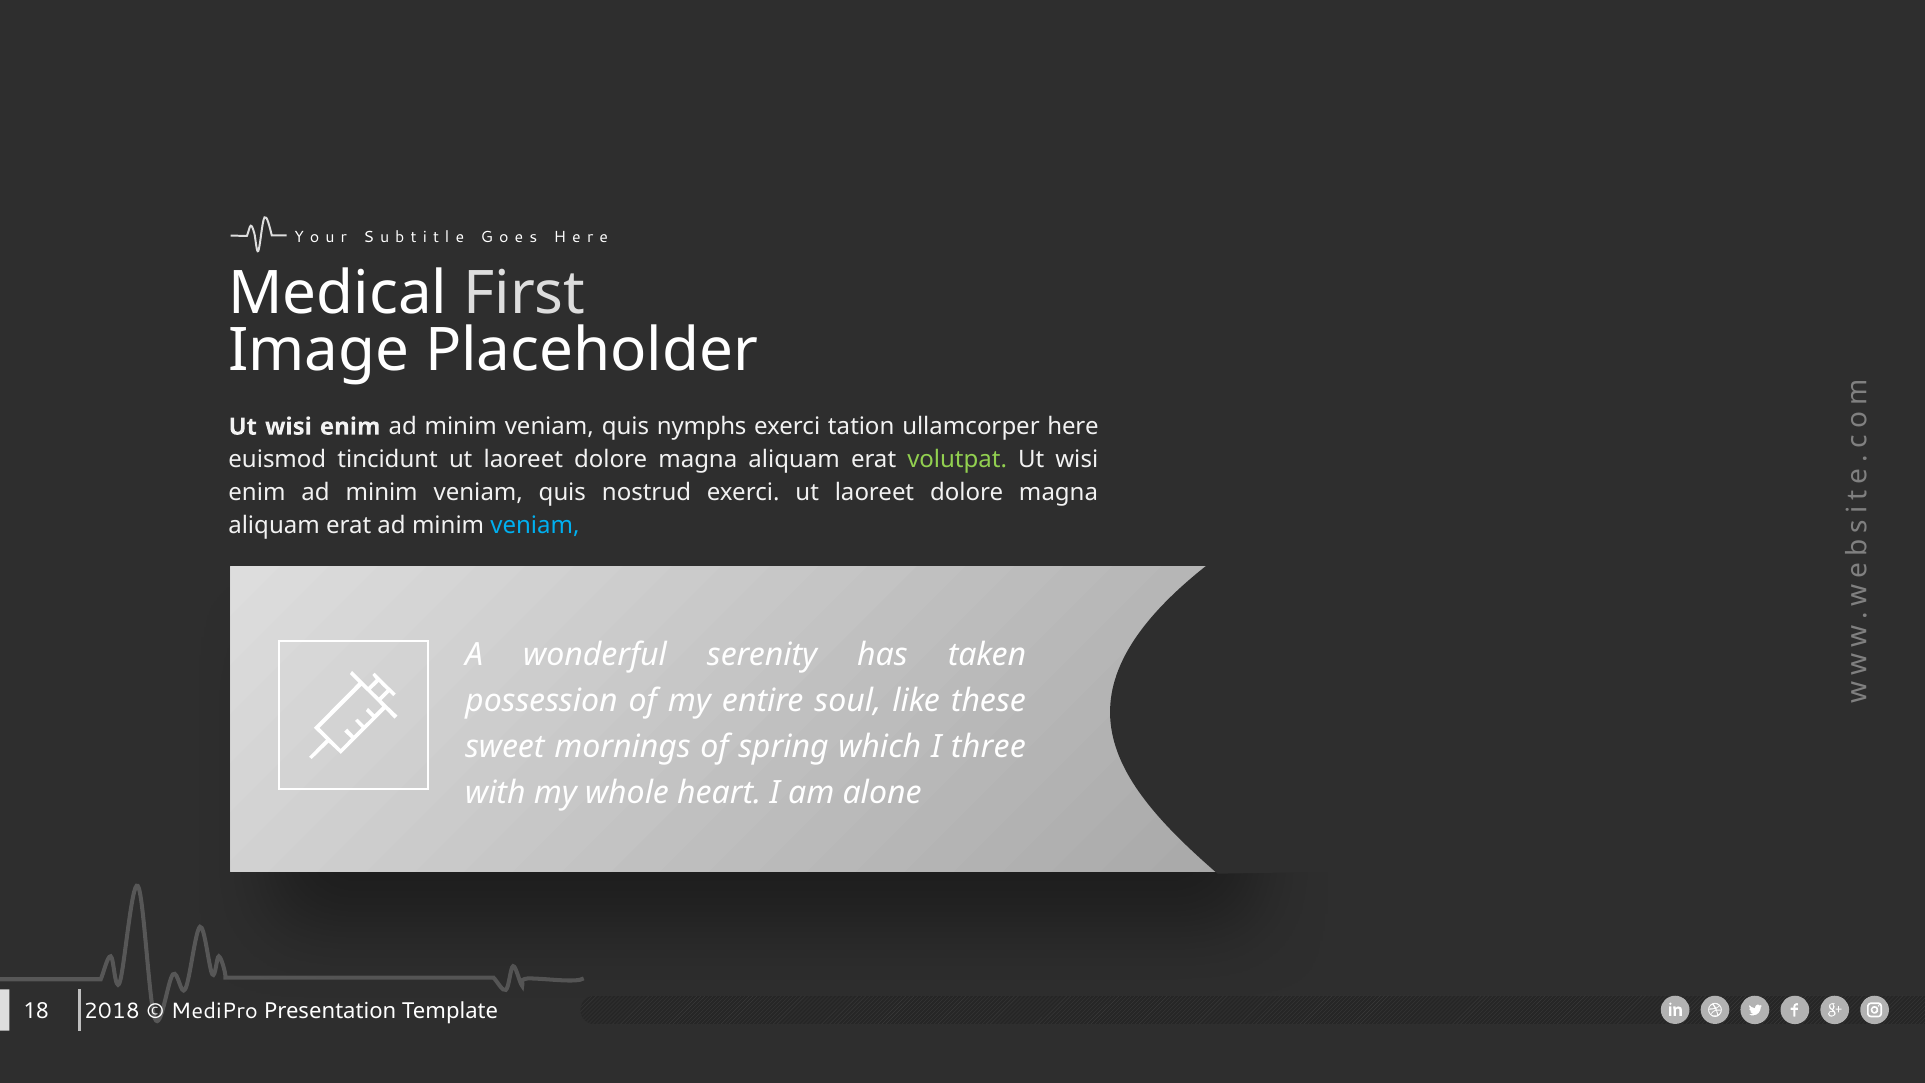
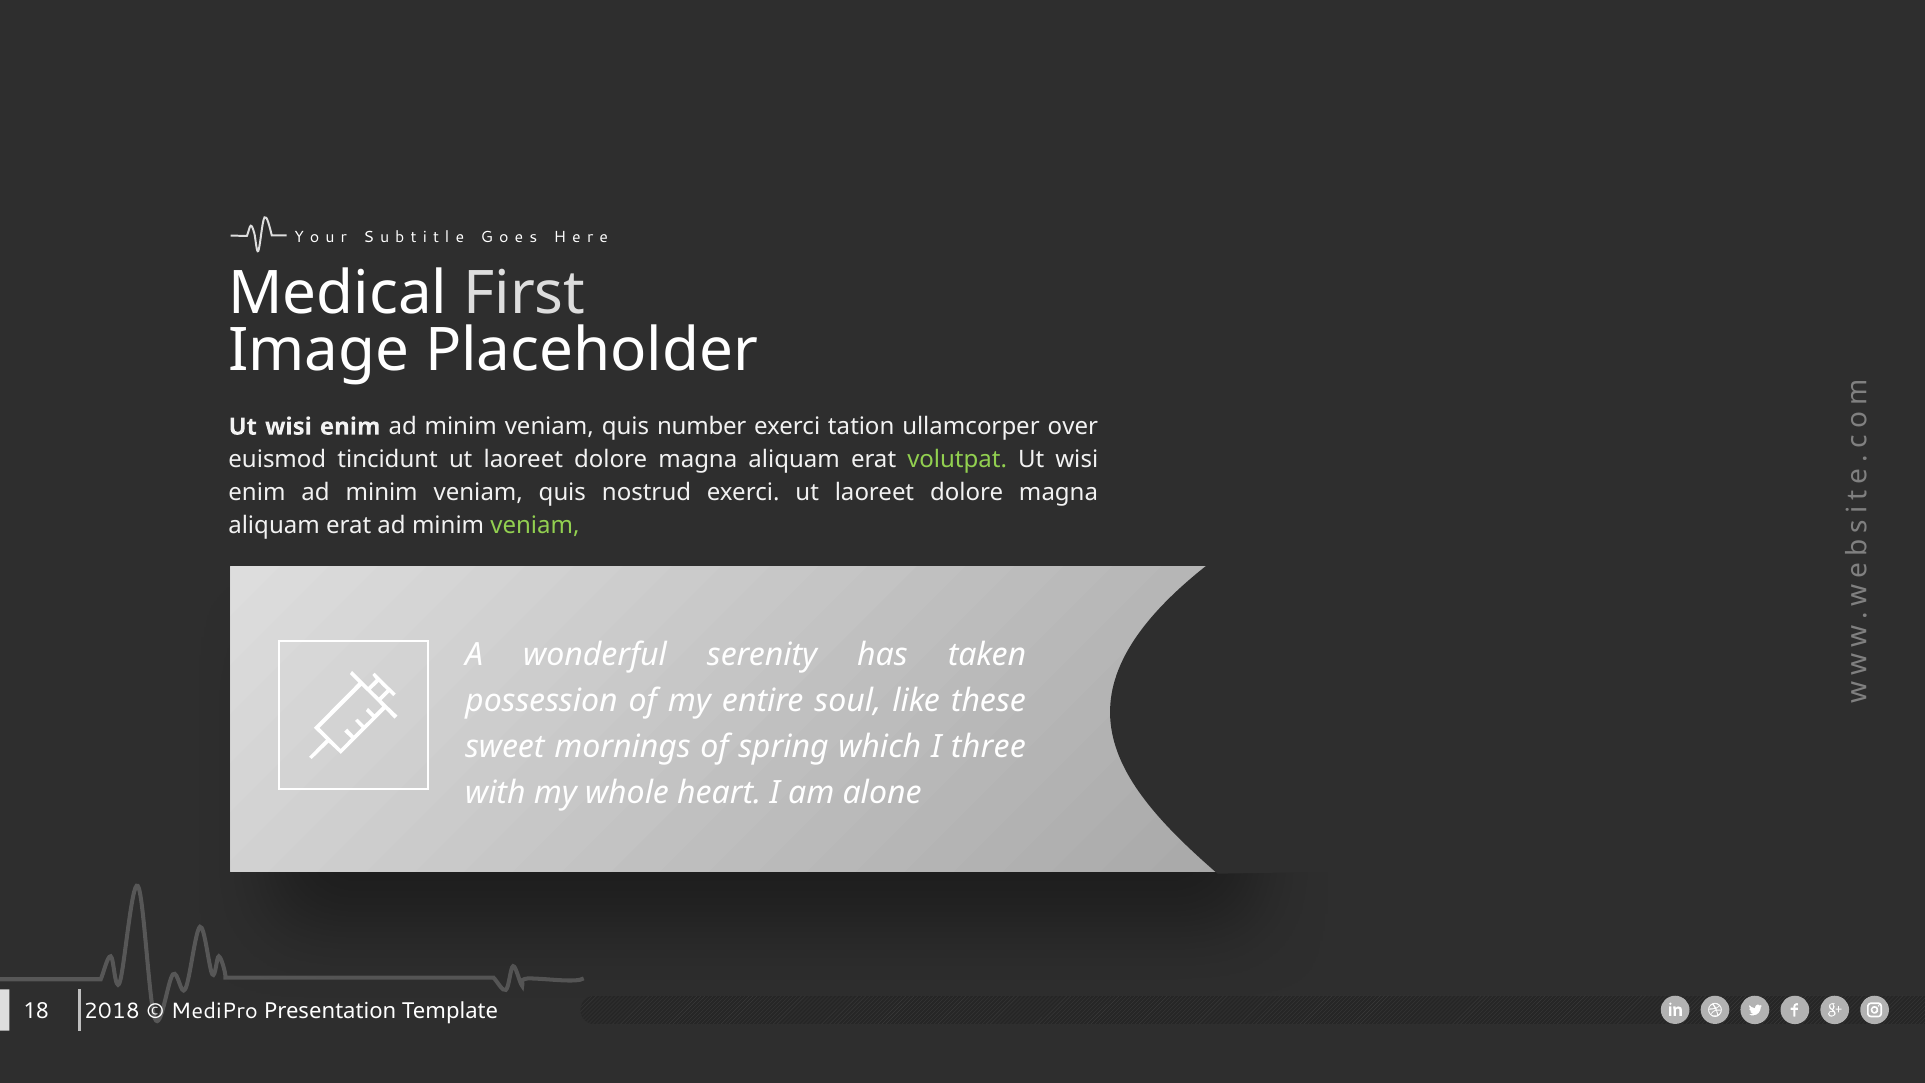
nymphs: nymphs -> number
here: here -> over
veniam at (535, 525) colour: light blue -> light green
